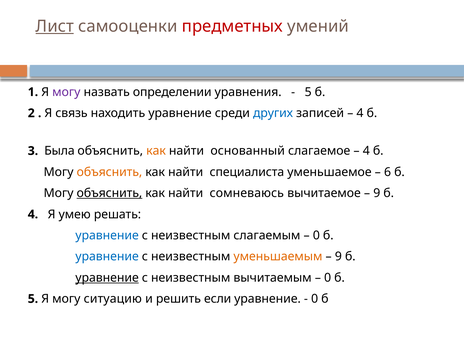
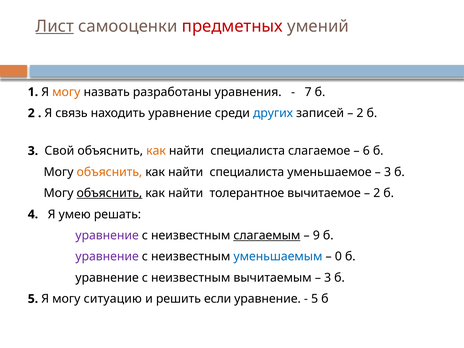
могу at (66, 92) colour: purple -> orange
определении: определении -> разработаны
5 at (308, 92): 5 -> 7
4 at (360, 113): 4 -> 2
Была: Была -> Свой
основанный at (248, 151): основанный -> специалиста
4 at (366, 151): 4 -> 6
6 at (388, 172): 6 -> 3
сомневаюсь: сомневаюсь -> толерантное
9 at (377, 193): 9 -> 2
уравнение at (107, 235) colour: blue -> purple
слагаемым underline: none -> present
0 at (316, 235): 0 -> 9
уравнение at (107, 257) colour: blue -> purple
уменьшаемым colour: orange -> blue
9 at (338, 257): 9 -> 0
уравнение at (107, 278) underline: present -> none
0 at (328, 278): 0 -> 3
0 at (315, 299): 0 -> 5
